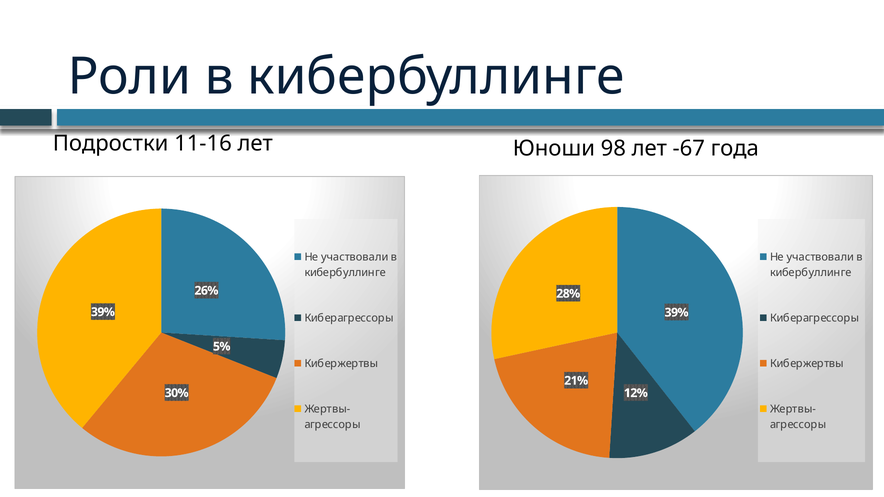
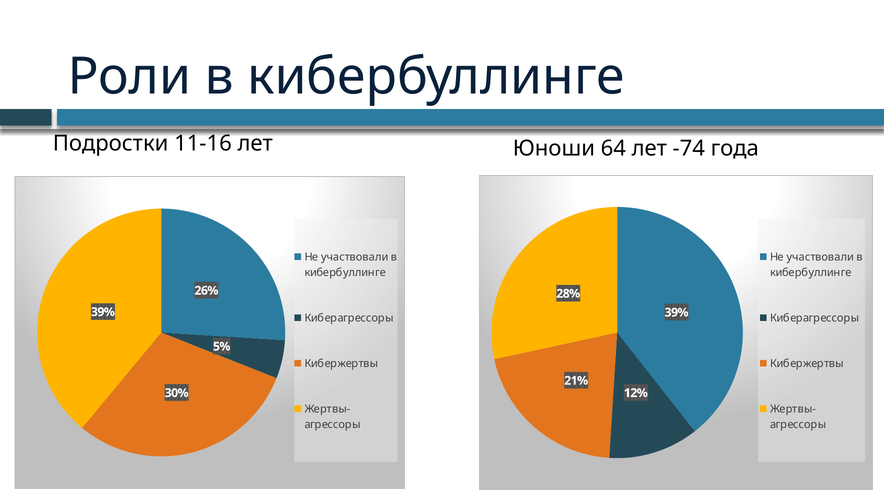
98: 98 -> 64
-67: -67 -> -74
